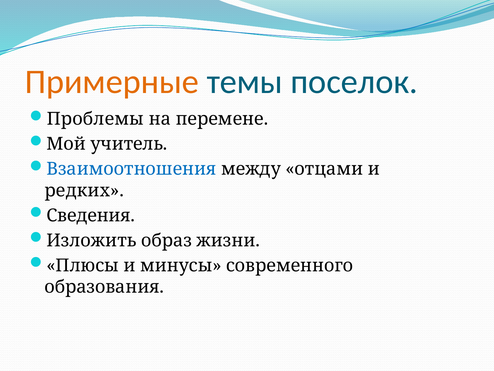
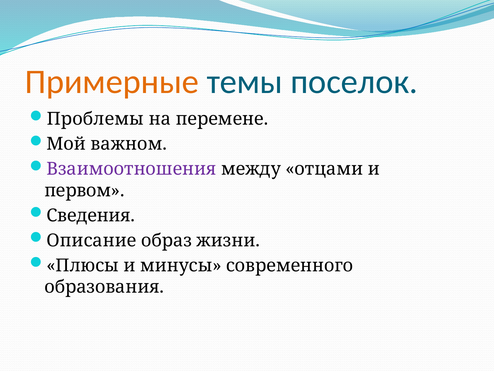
учитель: учитель -> важном
Взаимоотношения colour: blue -> purple
редких: редких -> первом
Изложить: Изложить -> Описание
